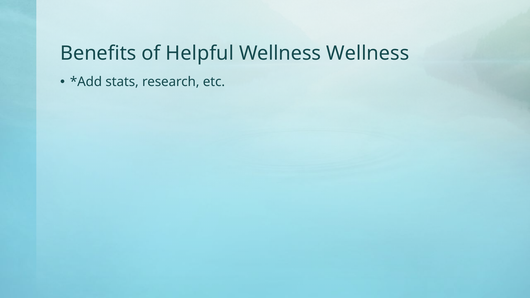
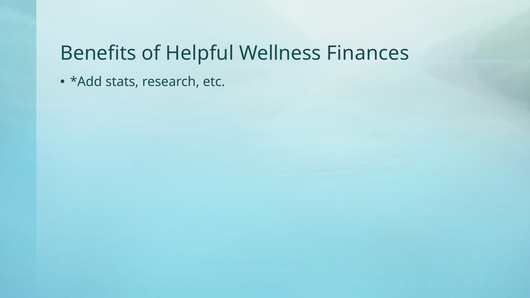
Wellness Wellness: Wellness -> Finances
